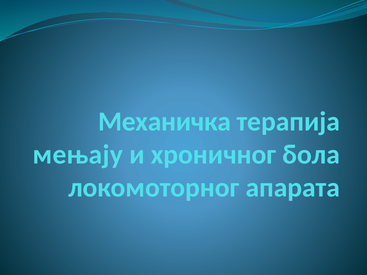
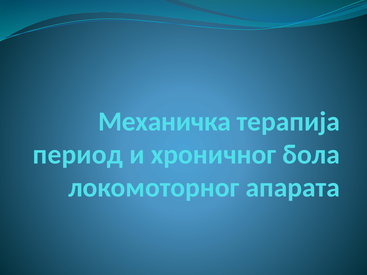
мењају: мењају -> период
